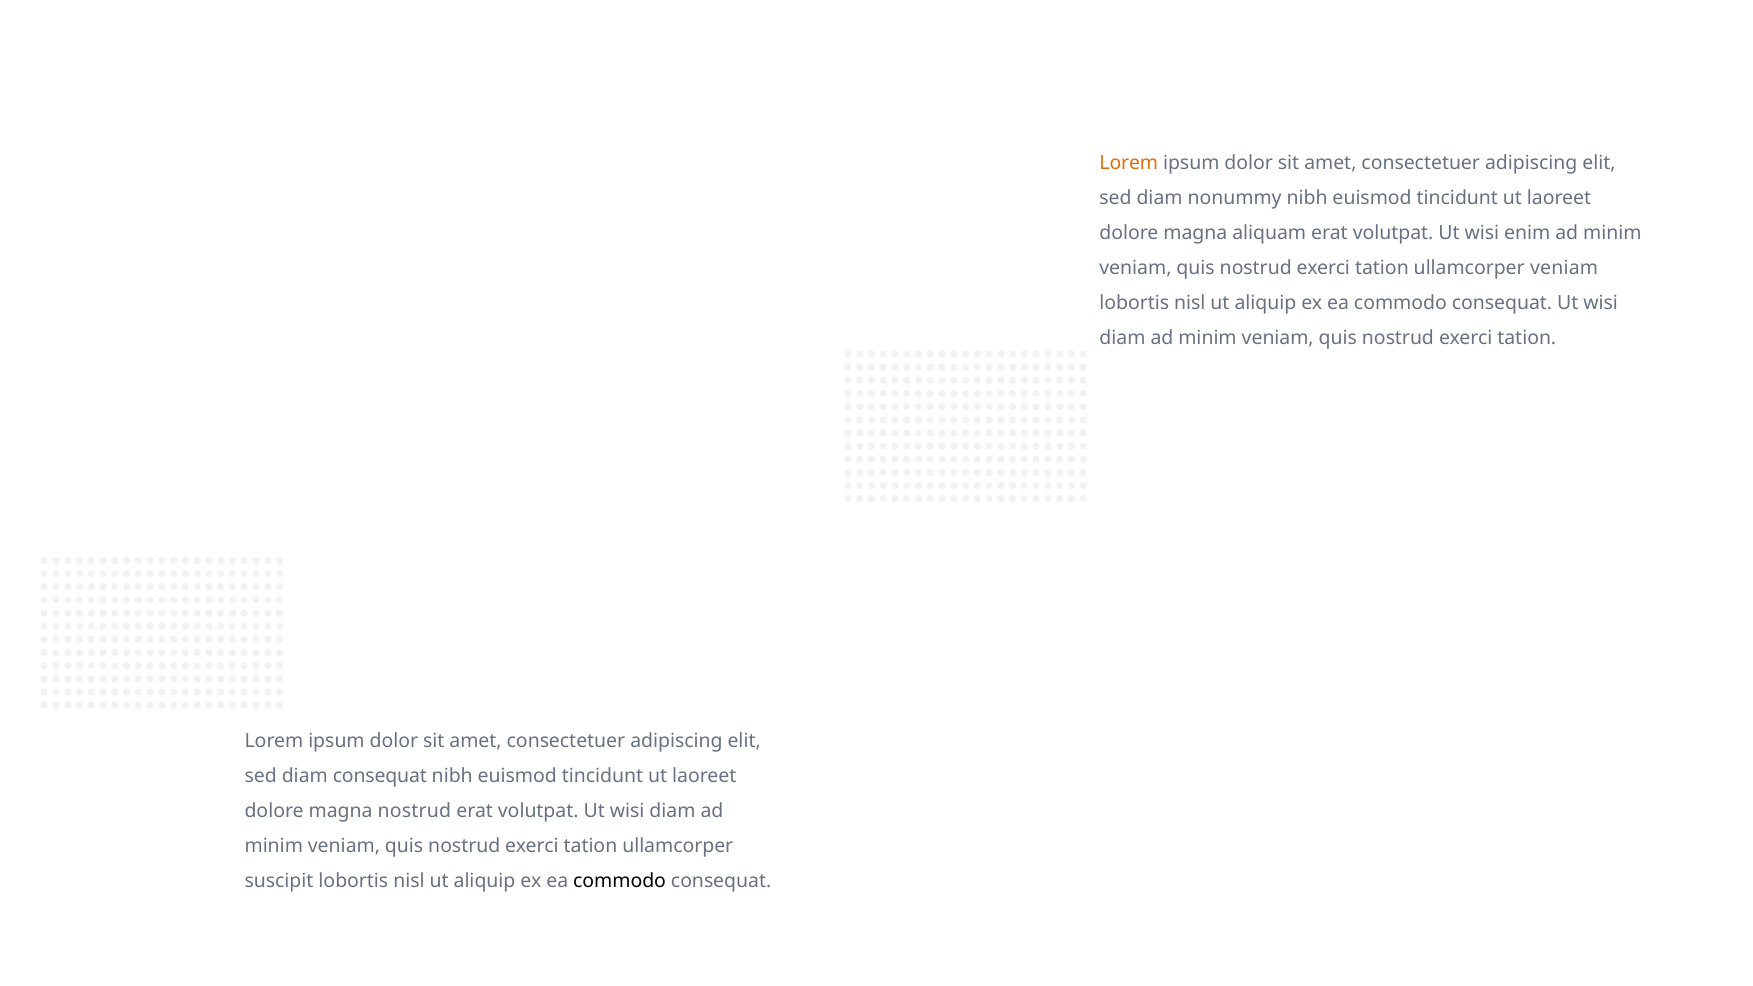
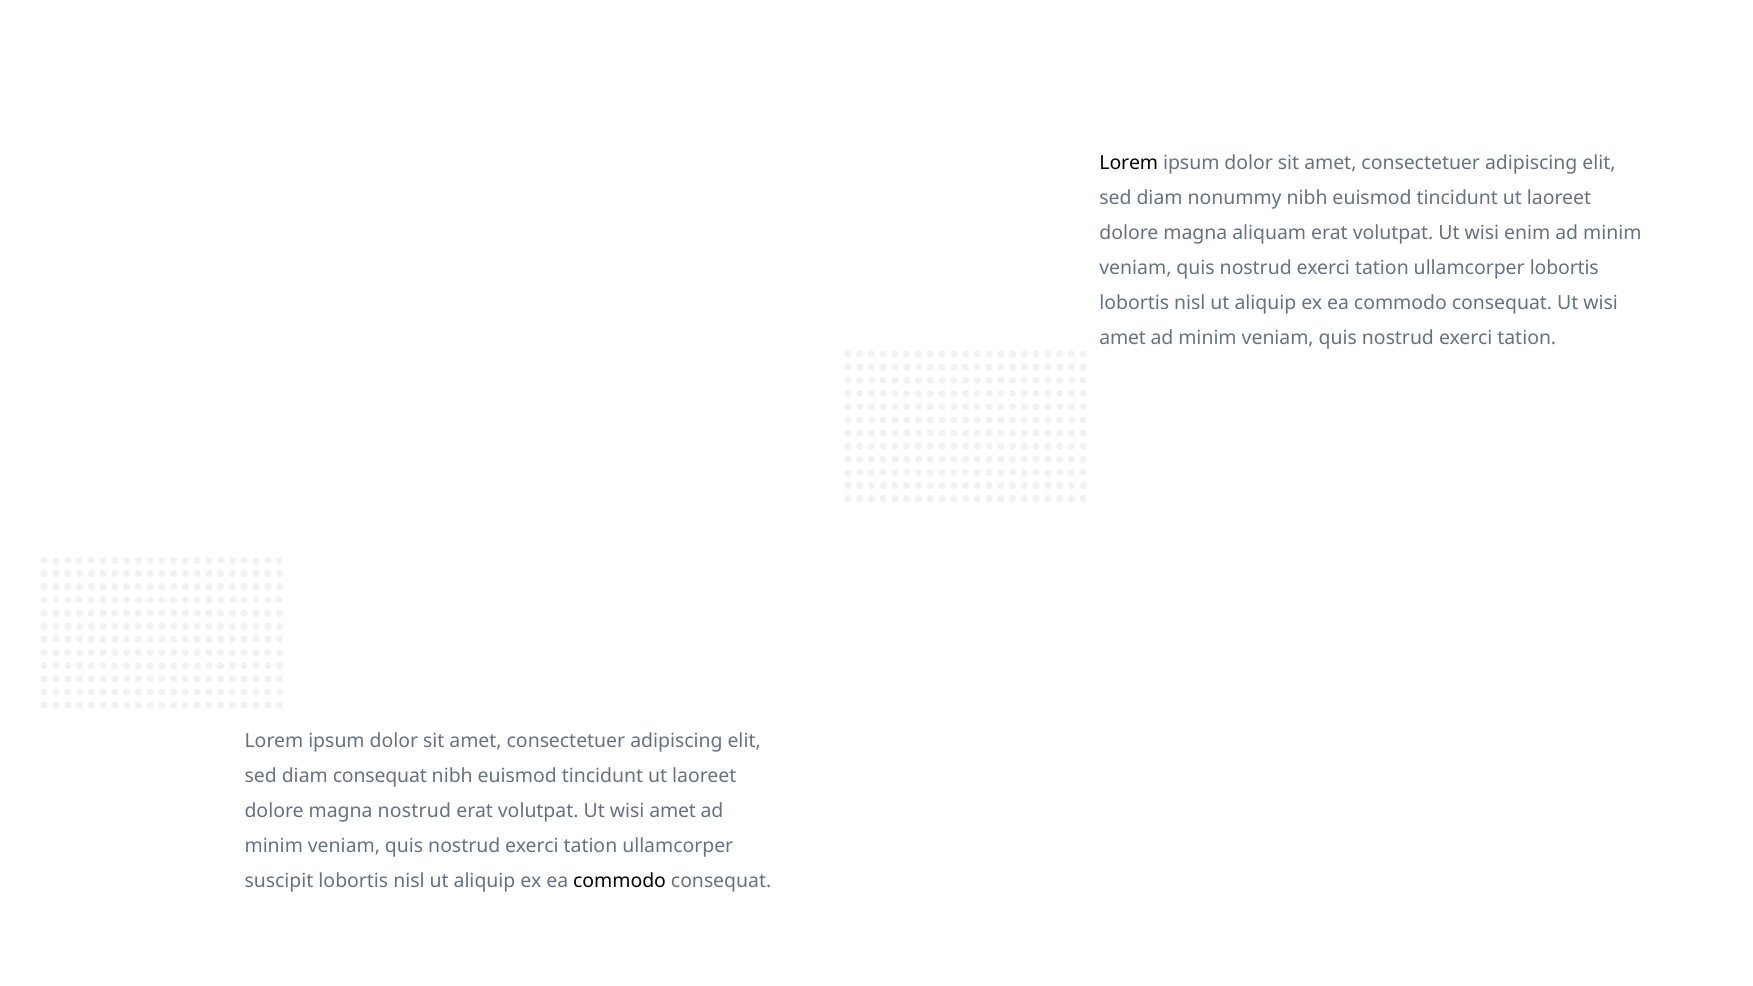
Lorem at (1129, 163) colour: orange -> black
ullamcorper veniam: veniam -> lobortis
diam at (1123, 338): diam -> amet
volutpat Ut wisi diam: diam -> amet
